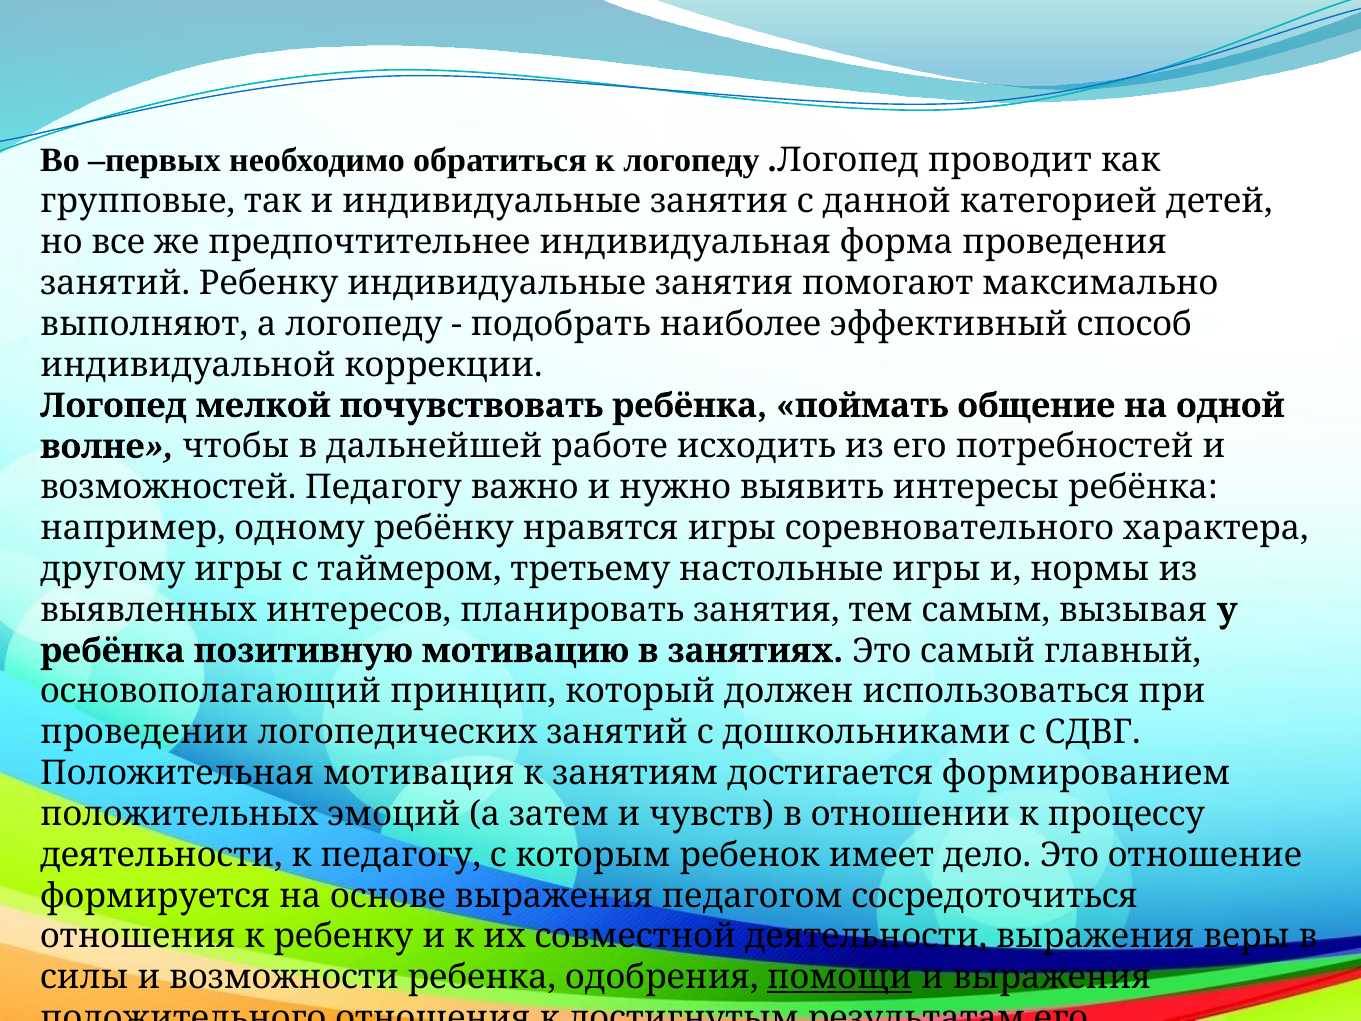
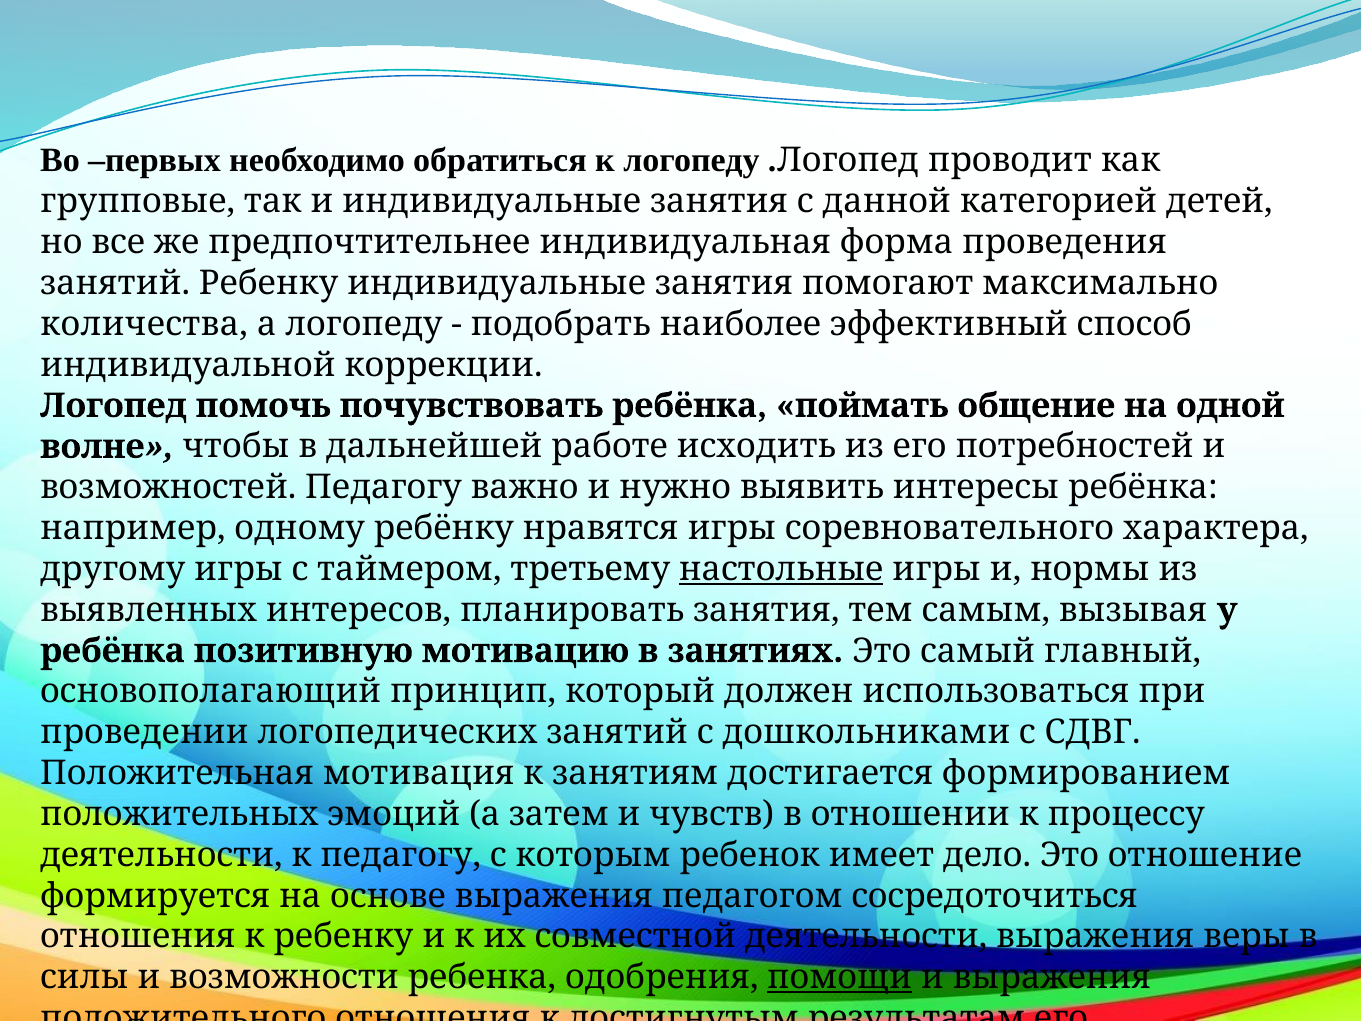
выполняют: выполняют -> количества
мелкой: мелкой -> помочь
настольные underline: none -> present
